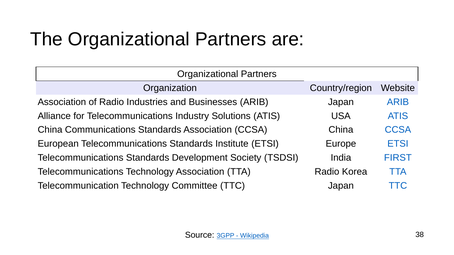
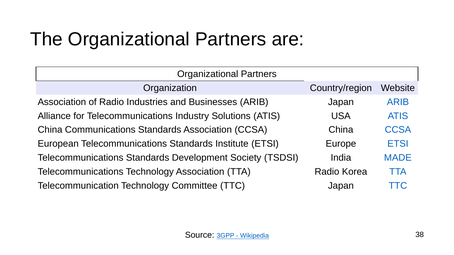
FIRST: FIRST -> MADE
